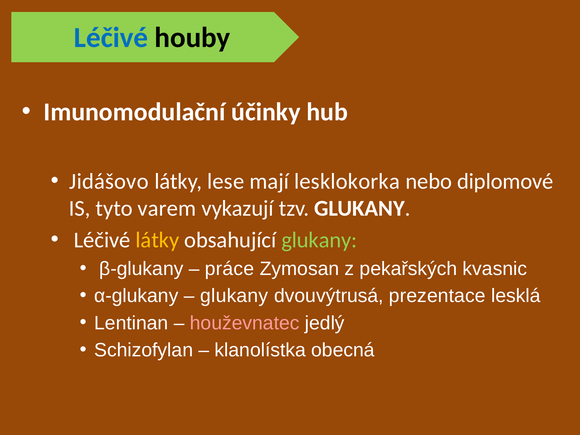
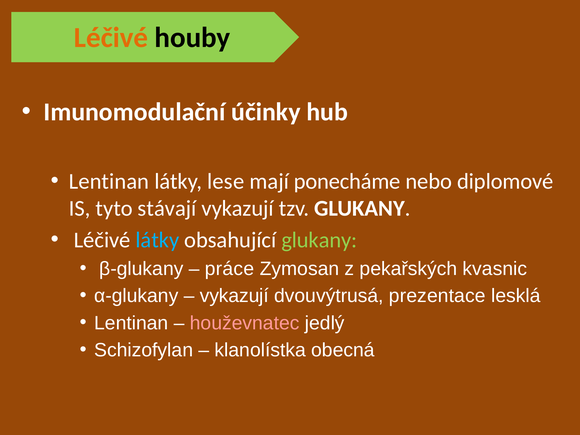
Léčivé at (111, 38) colour: blue -> orange
Jidášovo at (109, 181): Jidášovo -> Lentinan
lesklokorka: lesklokorka -> ponecháme
varem: varem -> stávají
látky at (157, 240) colour: yellow -> light blue
glukany at (234, 296): glukany -> vykazují
